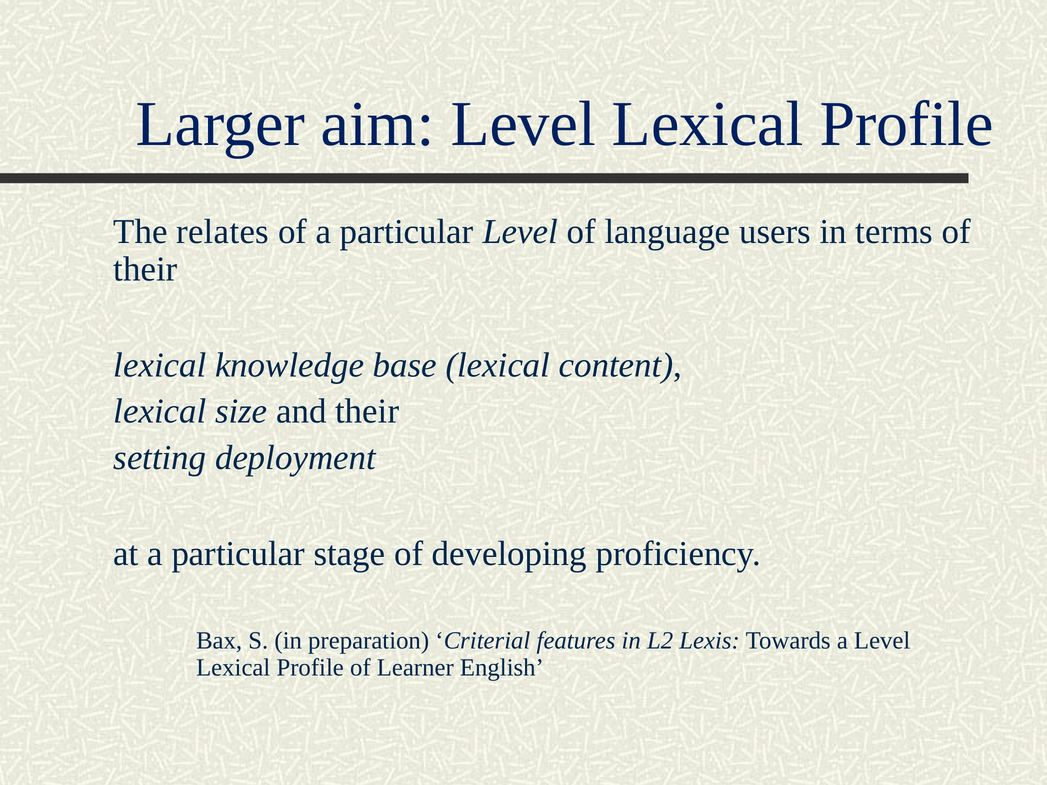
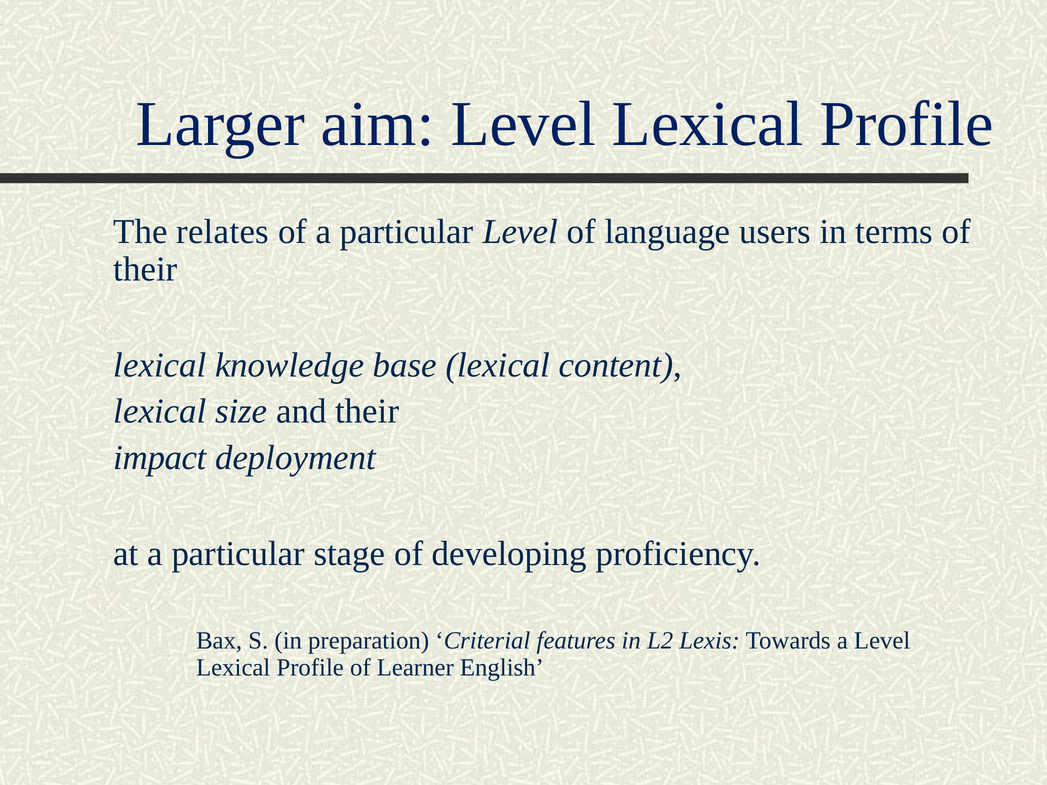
setting: setting -> impact
